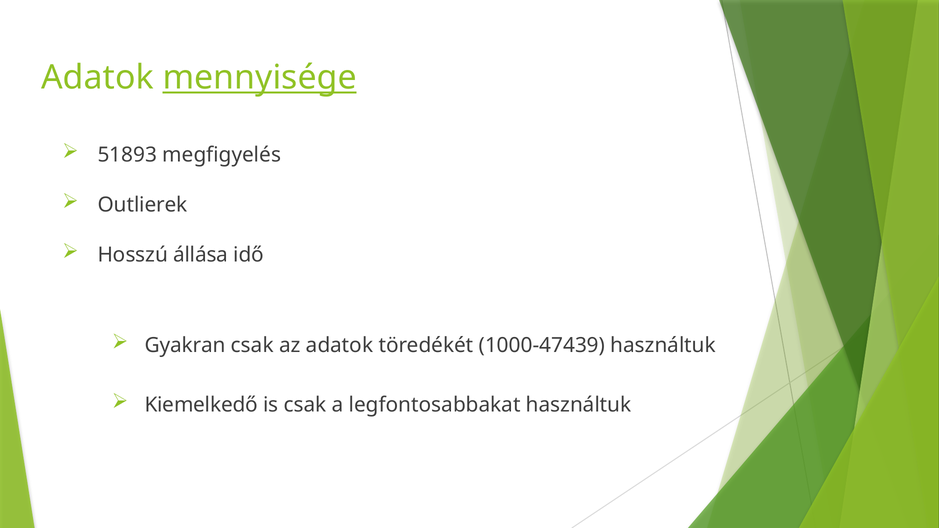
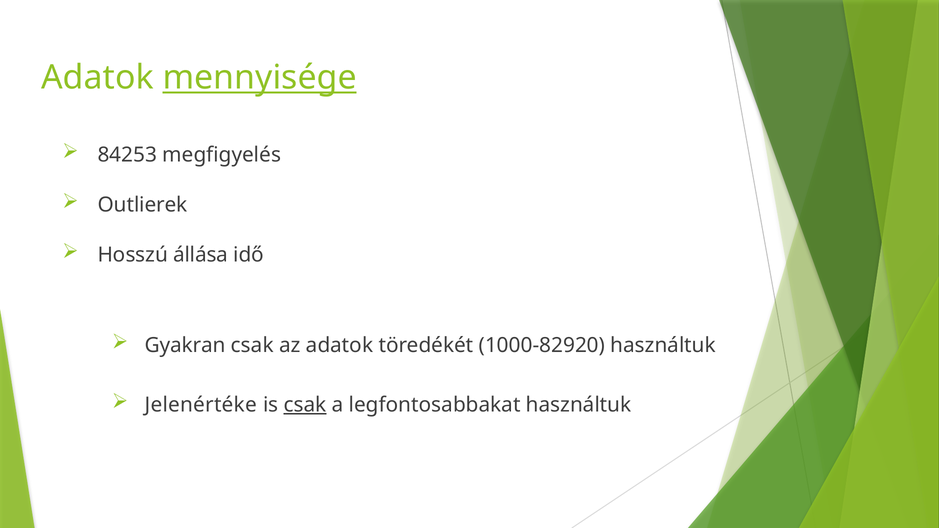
51893: 51893 -> 84253
1000-47439: 1000-47439 -> 1000-82920
Kiemelkedő: Kiemelkedő -> Jelenértéke
csak at (305, 405) underline: none -> present
